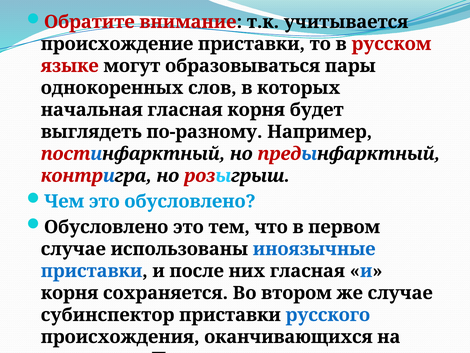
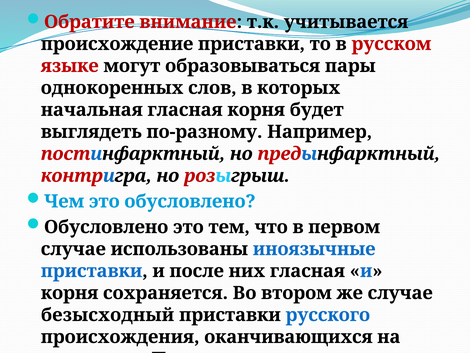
субинспектор: субинспектор -> безысходный
